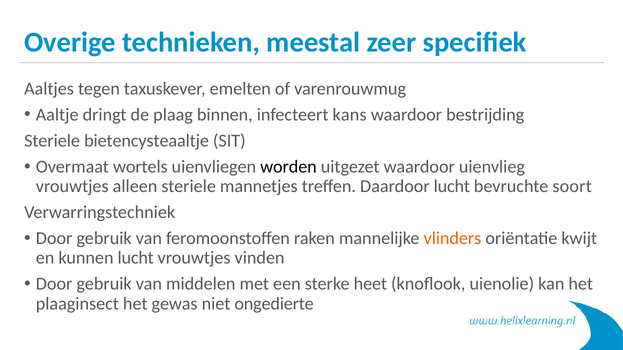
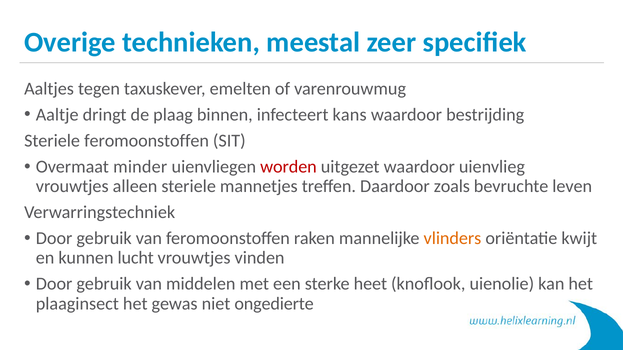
Steriele bietencysteaaltje: bietencysteaaltje -> feromoonstoffen
wortels: wortels -> minder
worden colour: black -> red
Daardoor lucht: lucht -> zoals
soort: soort -> leven
